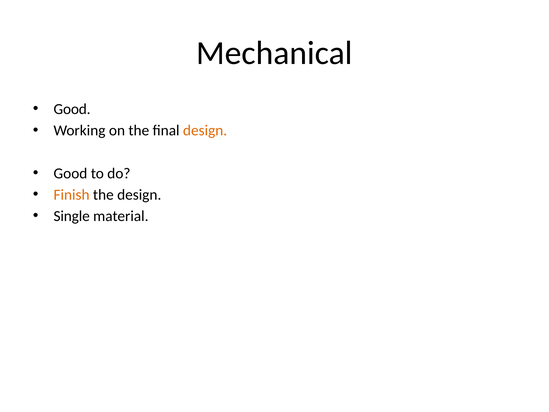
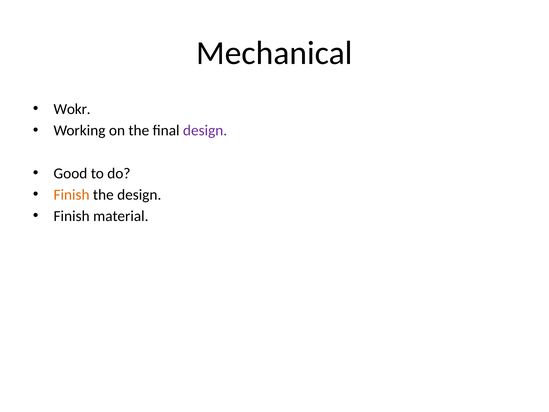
Good at (72, 109): Good -> Wokr
design at (205, 130) colour: orange -> purple
Single at (72, 216): Single -> Finish
